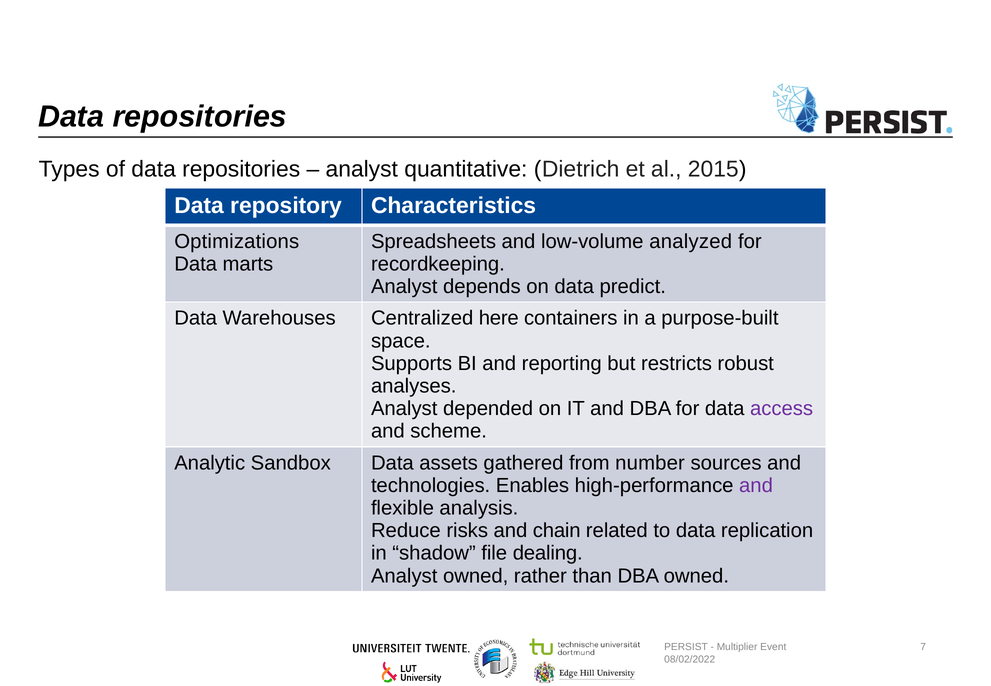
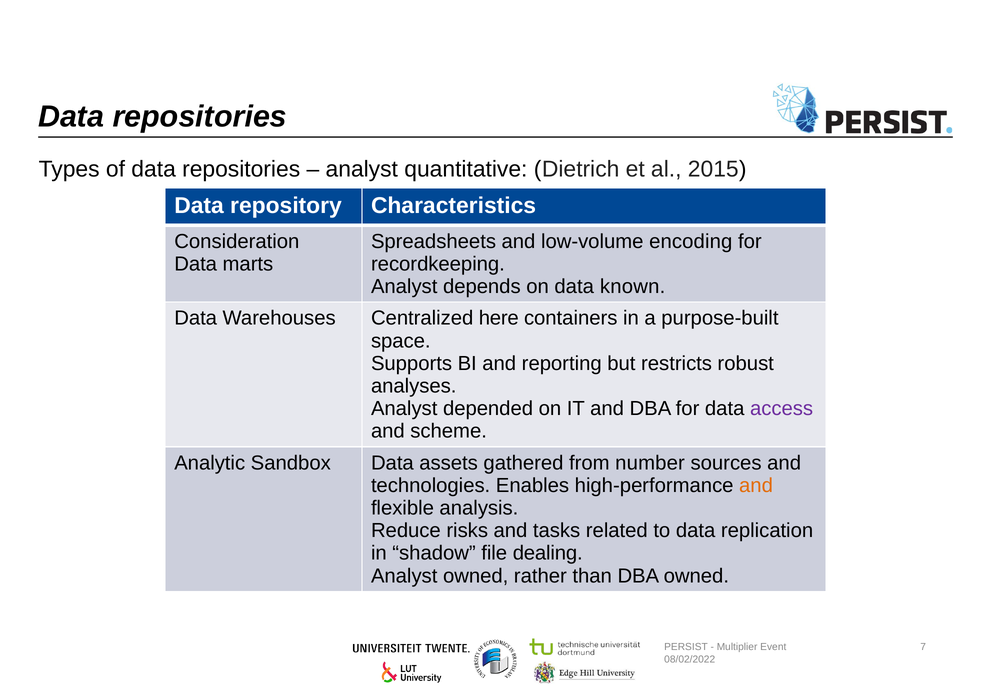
Optimizations: Optimizations -> Consideration
analyzed: analyzed -> encoding
predict: predict -> known
and at (756, 486) colour: purple -> orange
chain: chain -> tasks
